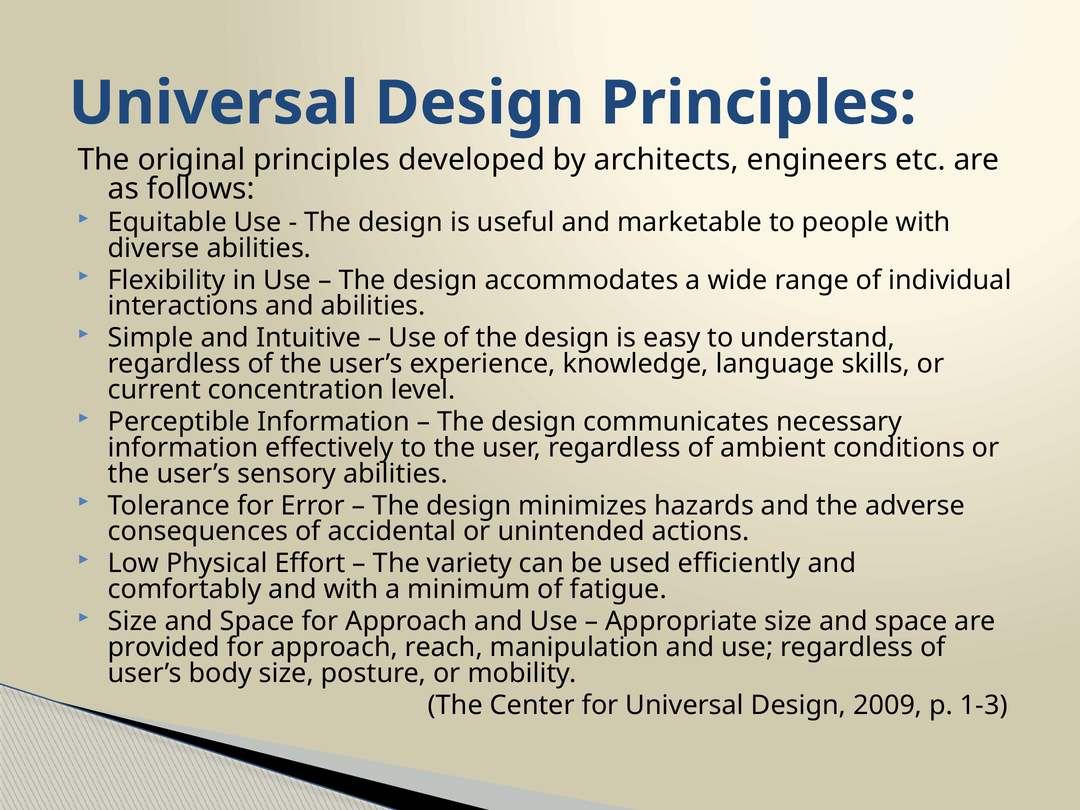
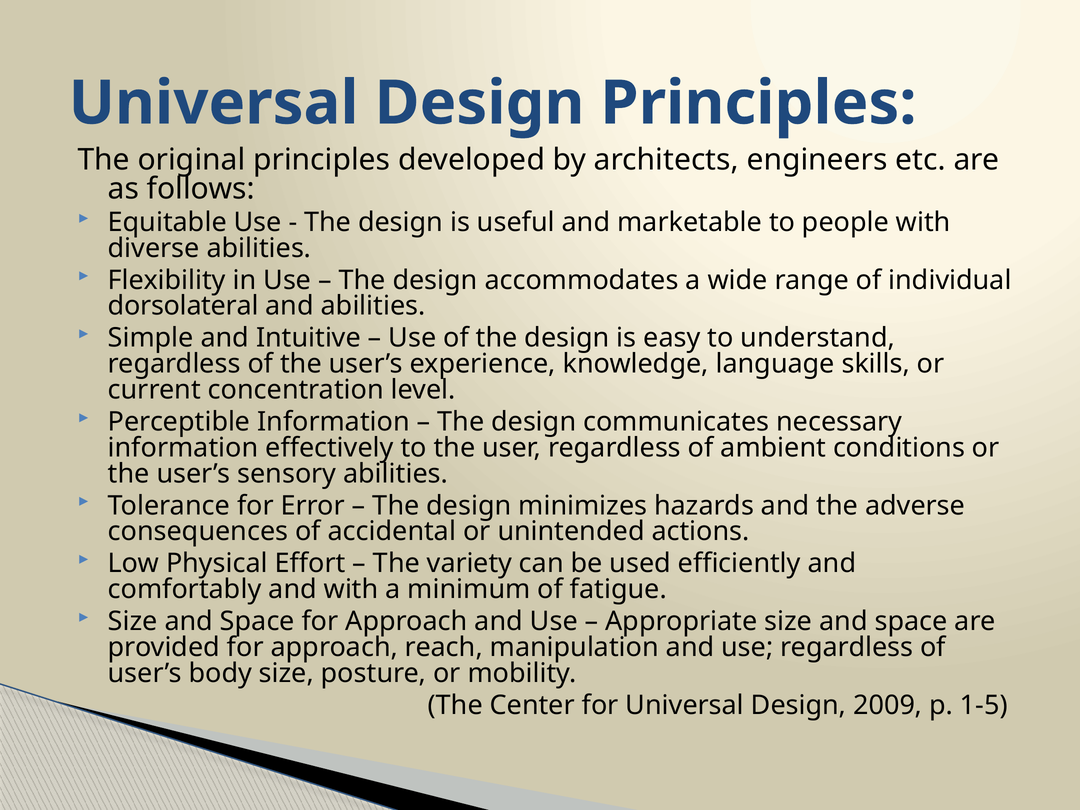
interactions: interactions -> dorsolateral
1-3: 1-3 -> 1-5
